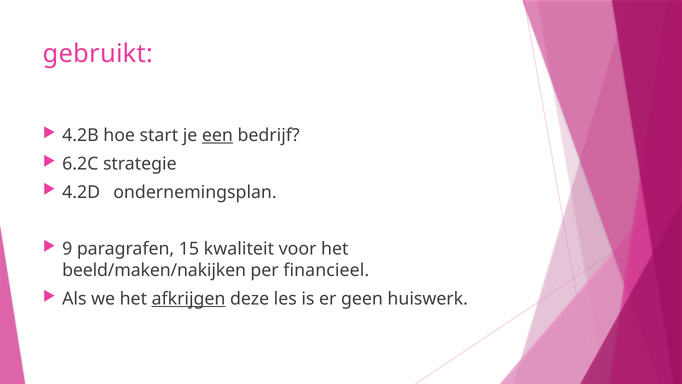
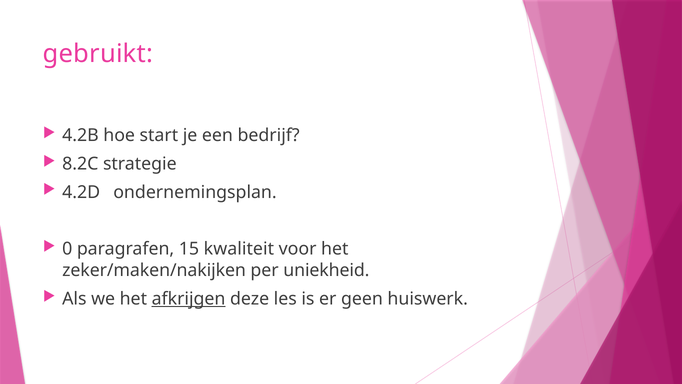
een underline: present -> none
6.2C: 6.2C -> 8.2C
9: 9 -> 0
beeld/maken/nakijken: beeld/maken/nakijken -> zeker/maken/nakijken
financieel: financieel -> uniekheid
